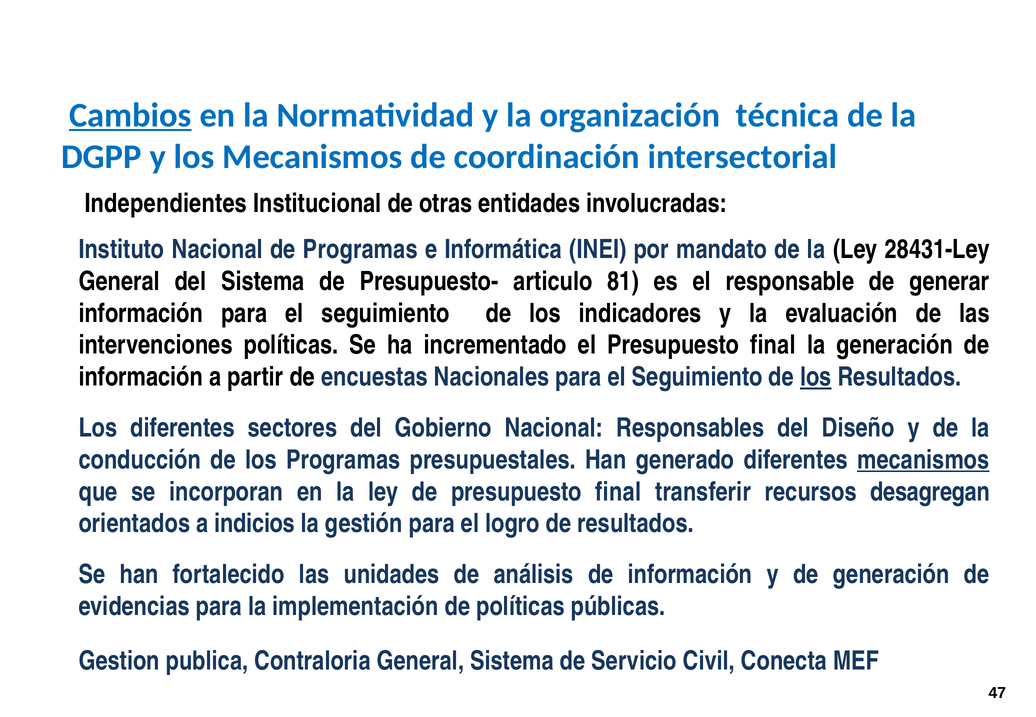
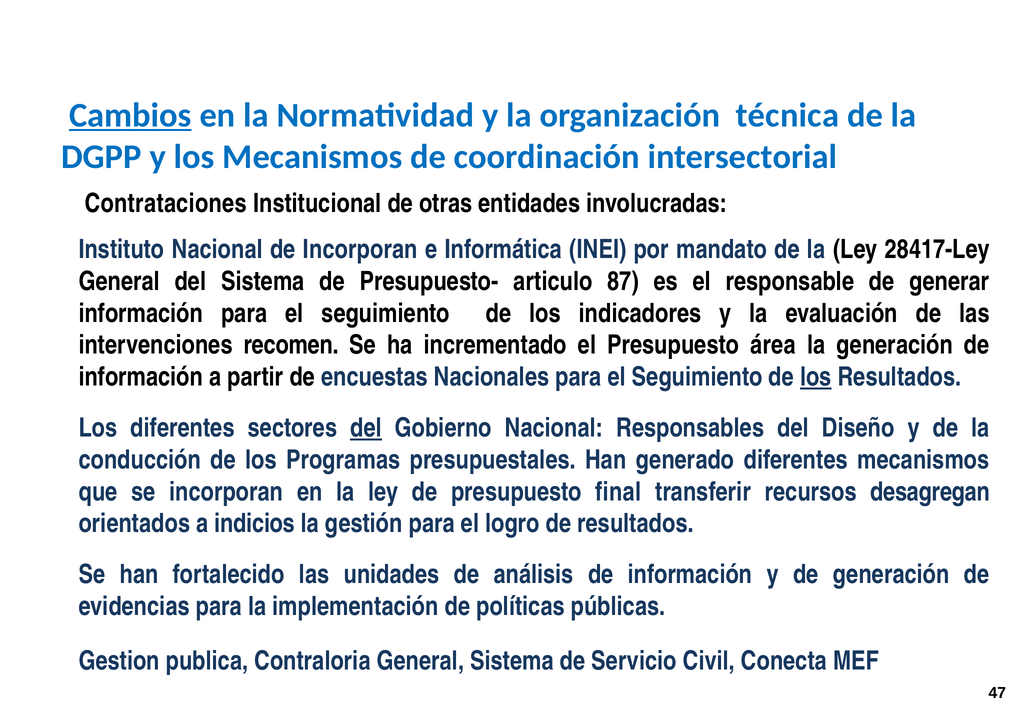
Independientes: Independientes -> Contrataciones
de Programas: Programas -> Incorporan
28431-Ley: 28431-Ley -> 28417-Ley
81: 81 -> 87
intervenciones políticas: políticas -> recomen
el Presupuesto final: final -> área
del at (366, 428) underline: none -> present
mecanismos at (923, 460) underline: present -> none
